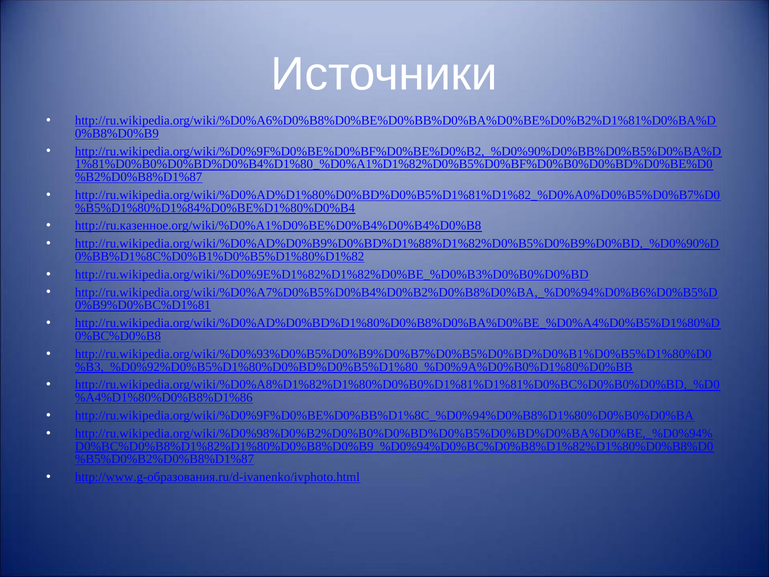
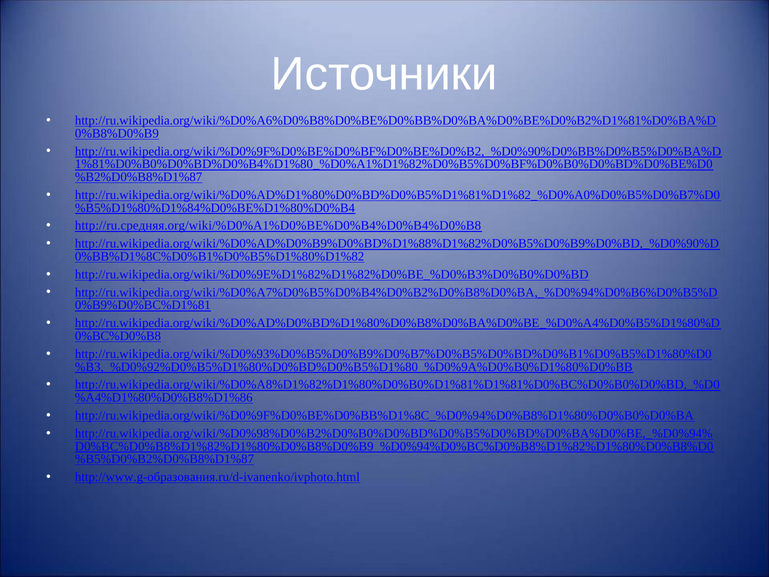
http://ru.казенное.org/wiki/%D0%A1%D0%BE%D0%B4%D0%B4%D0%B8: http://ru.казенное.org/wiki/%D0%A1%D0%BE%D0%B4%D0%B4%D0%B8 -> http://ru.средняя.org/wiki/%D0%A1%D0%BE%D0%B4%D0%B4%D0%B8
